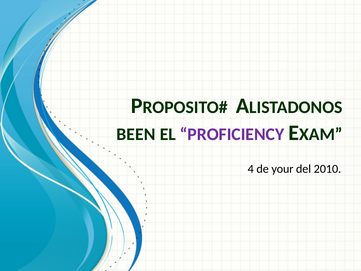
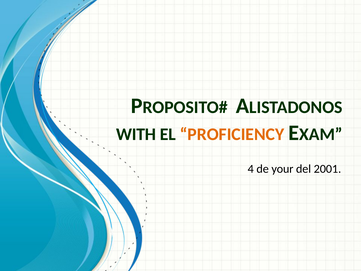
BEEN: BEEN -> WITH
PROFICIENCY colour: purple -> orange
2010: 2010 -> 2001
